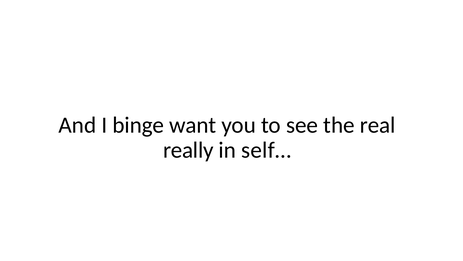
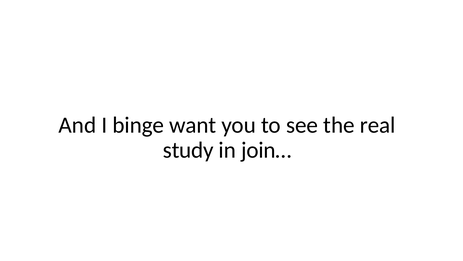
really: really -> study
self…: self… -> join…
